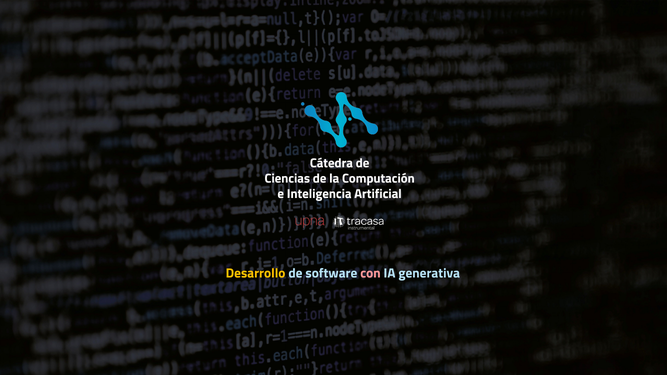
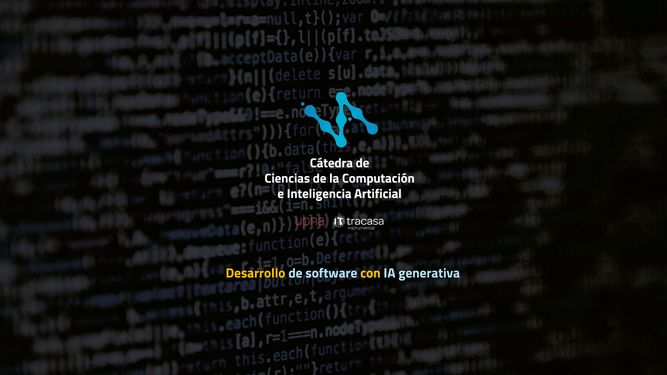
con colour: pink -> yellow
